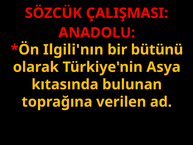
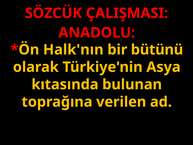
Ilgili'nın: Ilgili'nın -> Halk'nın
